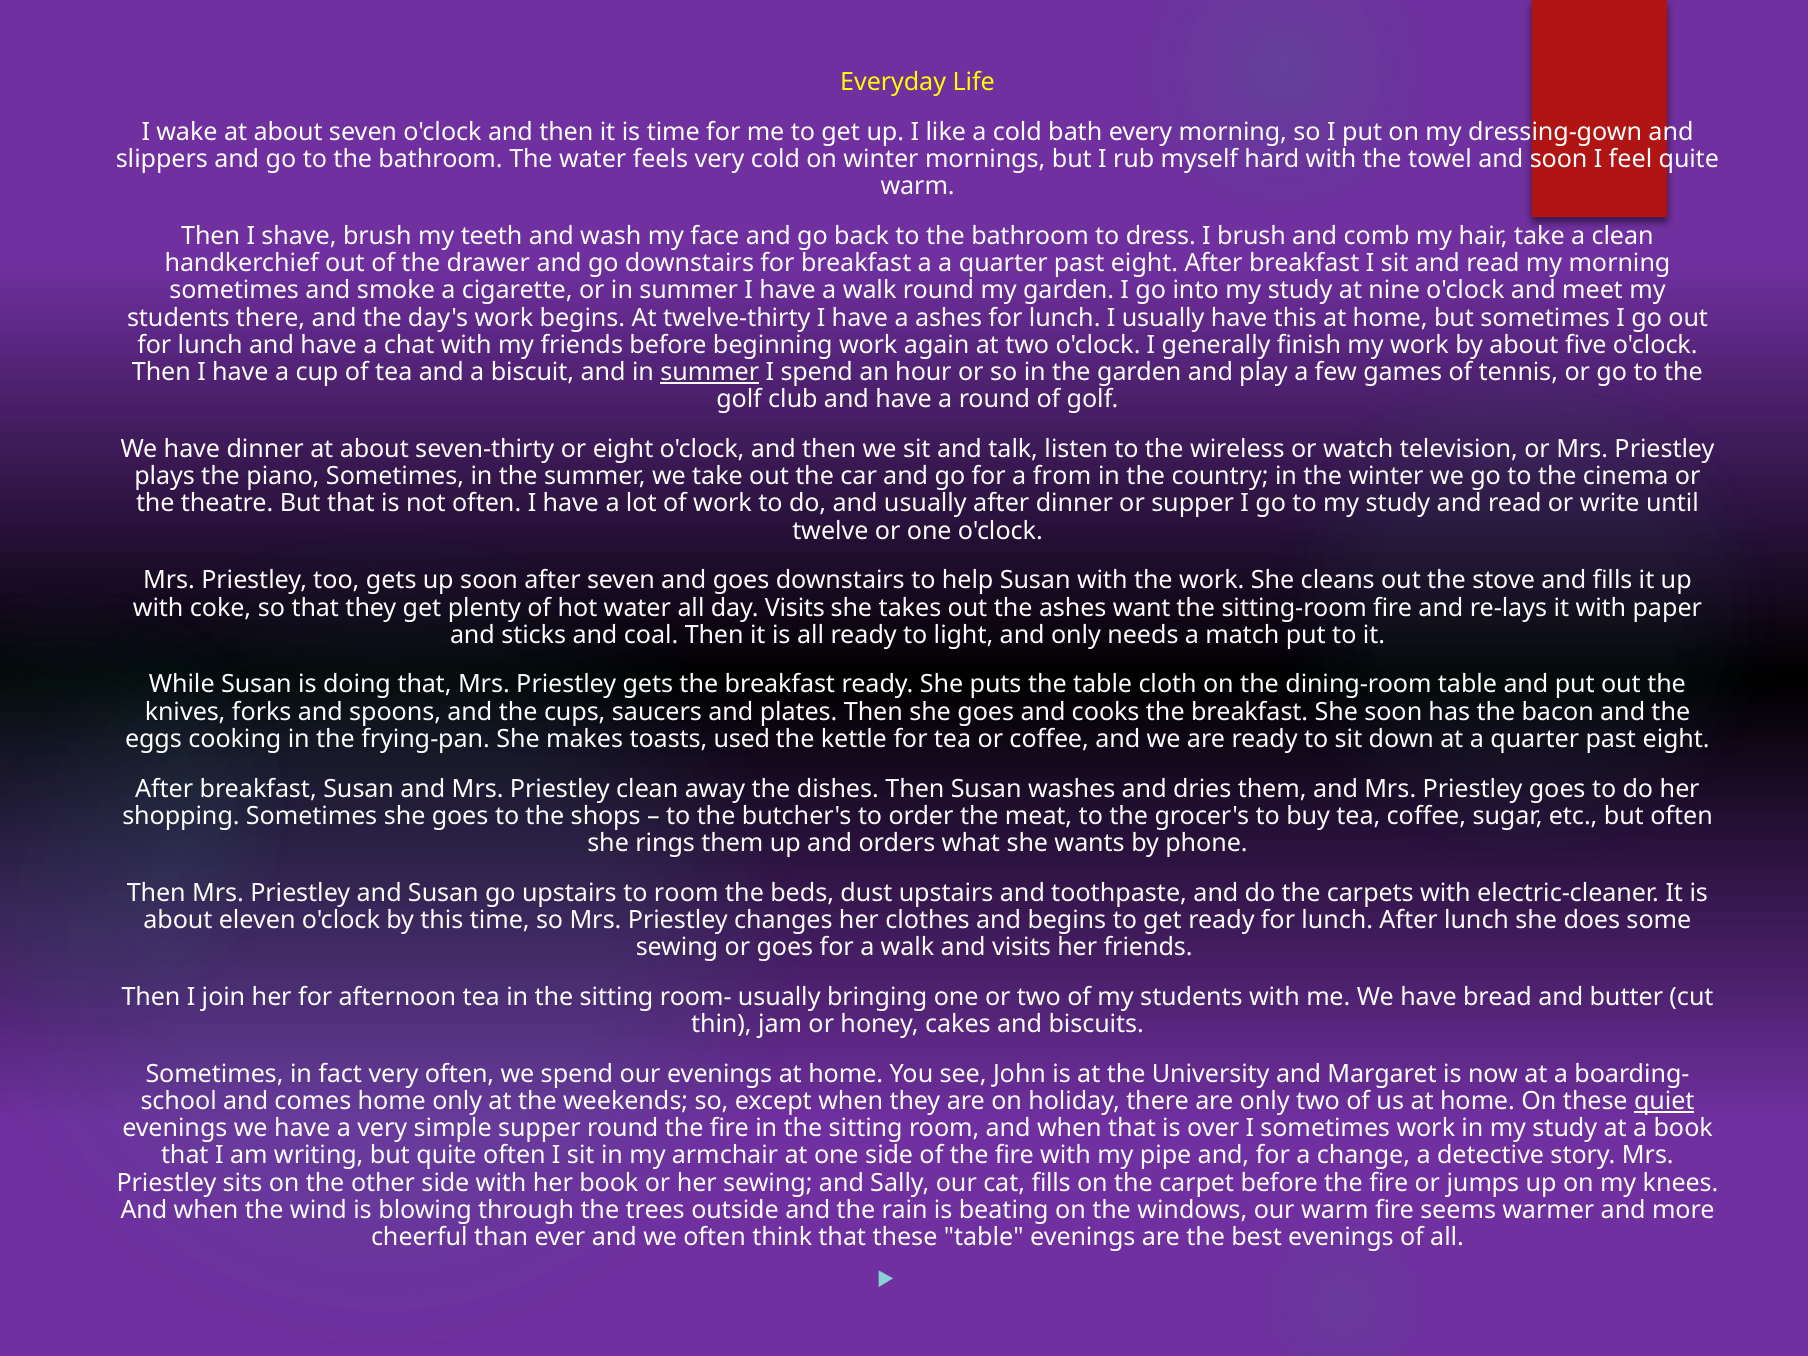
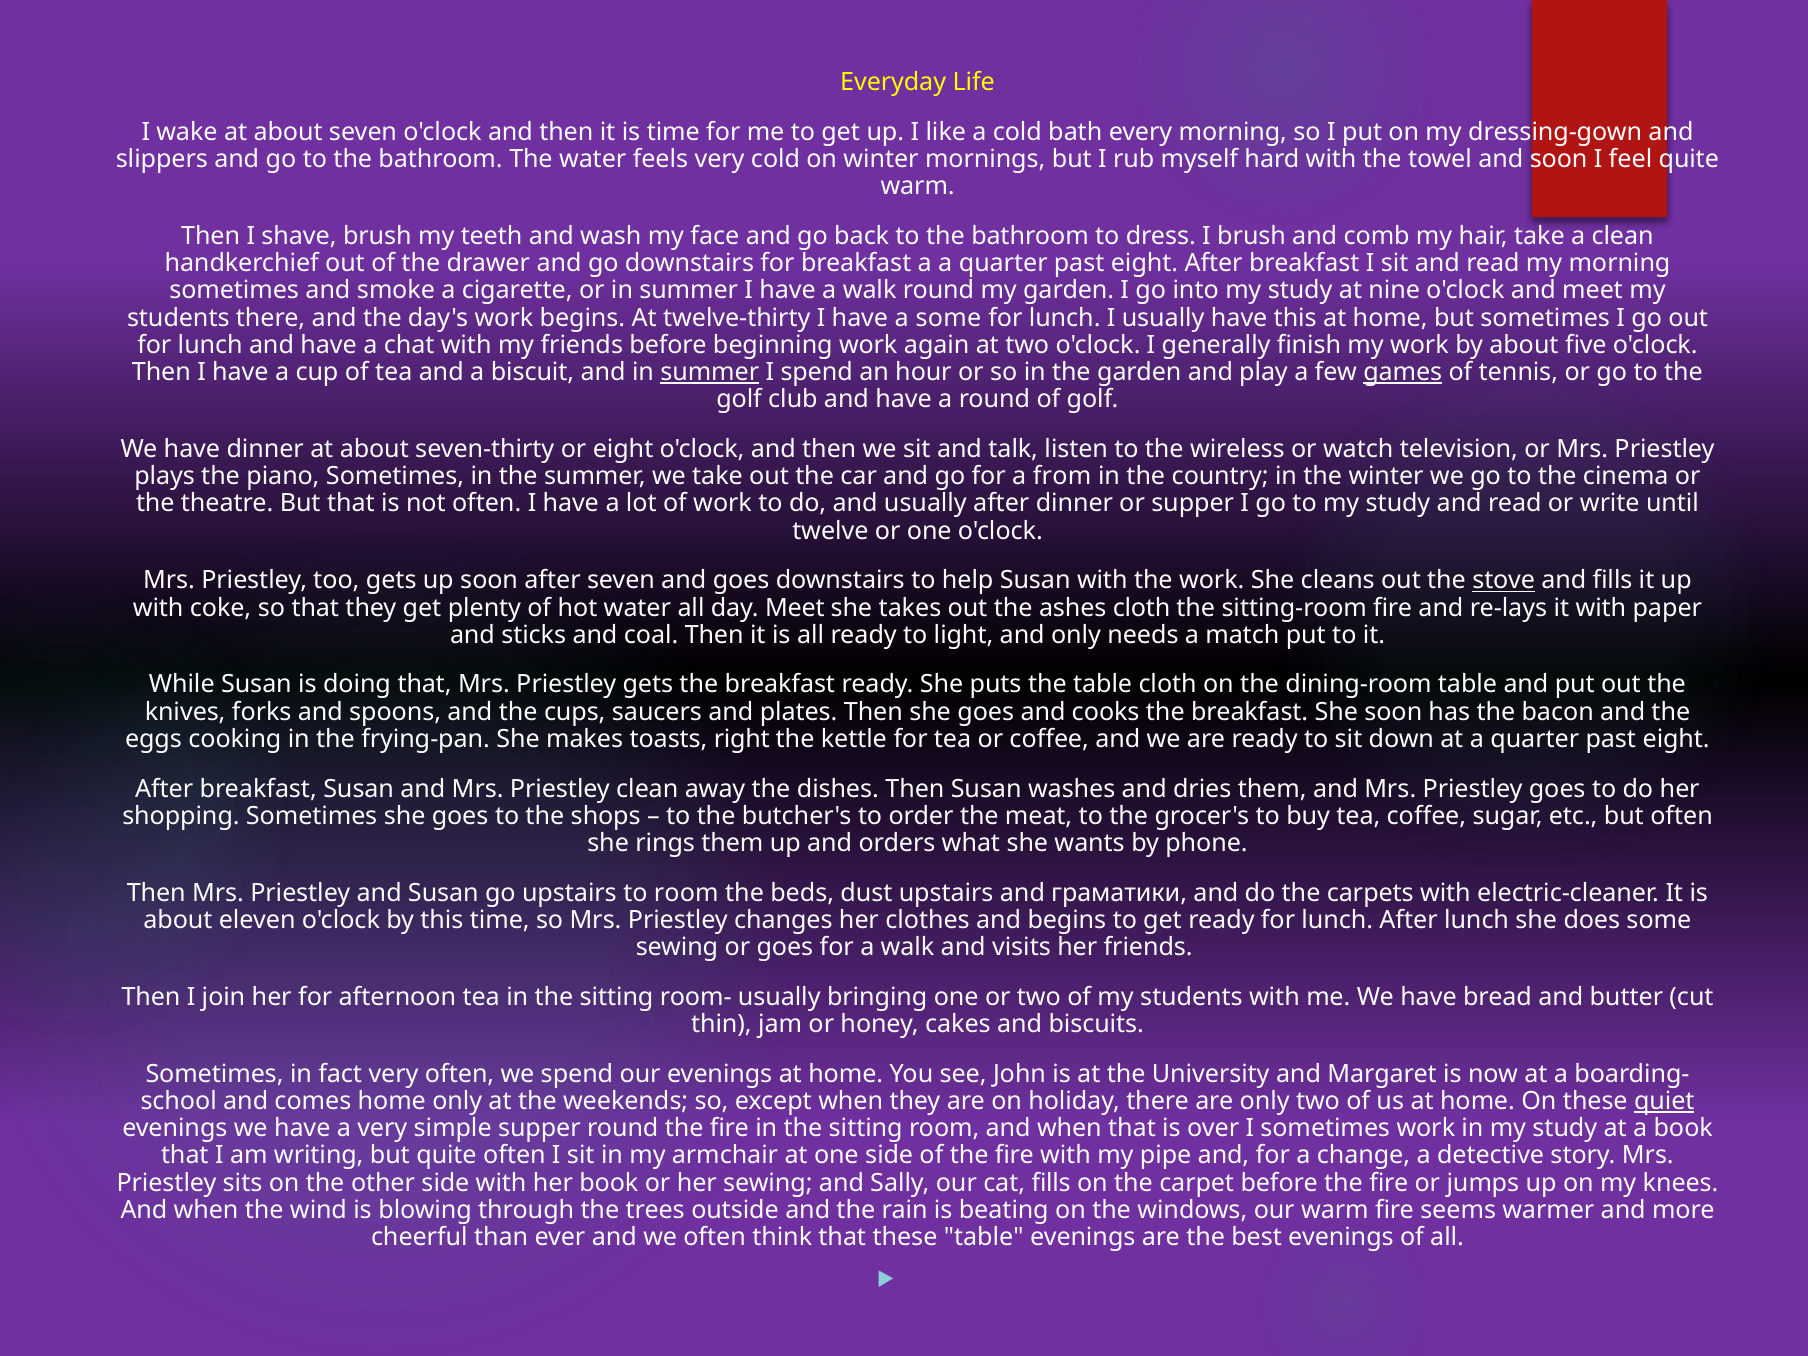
a ashes: ashes -> some
games underline: none -> present
stove underline: none -> present
day Visits: Visits -> Meet
ashes want: want -> cloth
used: used -> right
toothpaste: toothpaste -> граматики
